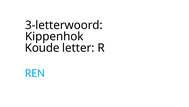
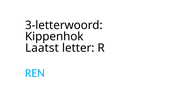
Koude: Koude -> Laatst
